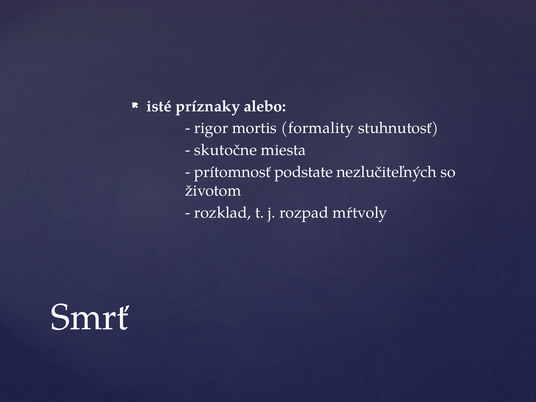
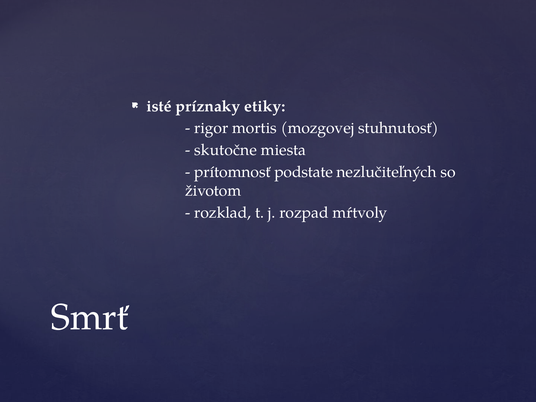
alebo: alebo -> etiky
formality: formality -> mozgovej
